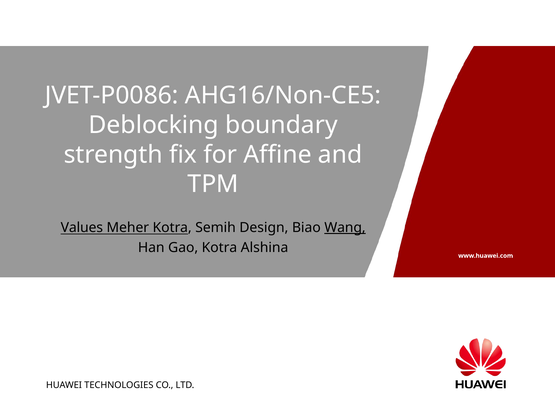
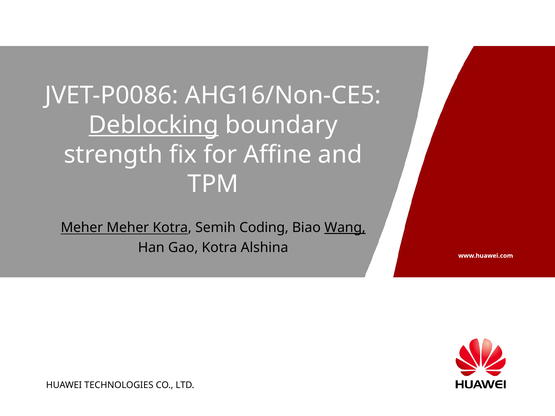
Deblocking underline: none -> present
Values at (82, 228): Values -> Meher
Design: Design -> Coding
